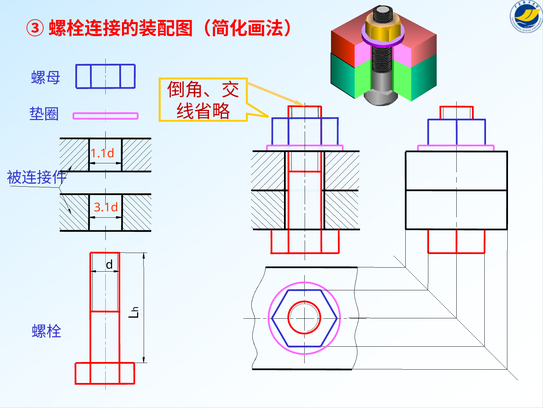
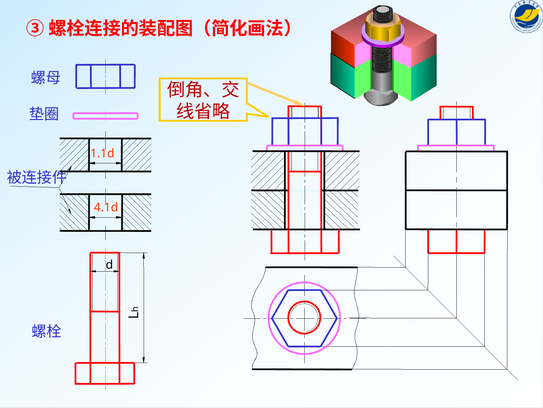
3.1d: 3.1d -> 4.1d
